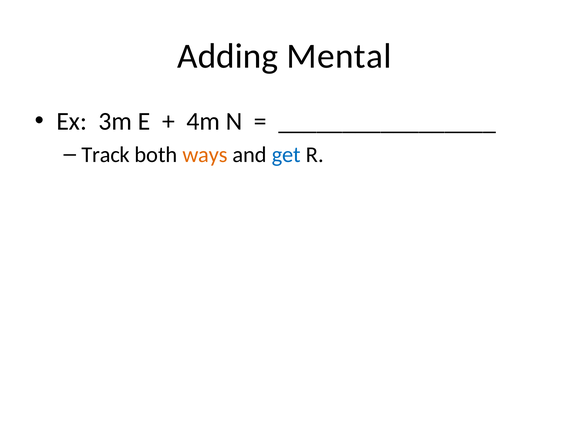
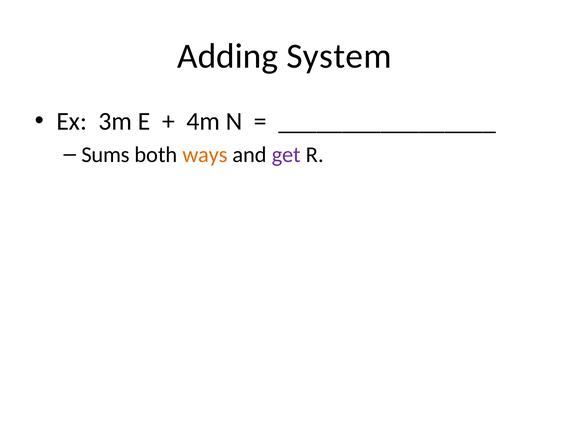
Mental: Mental -> System
Track: Track -> Sums
get colour: blue -> purple
